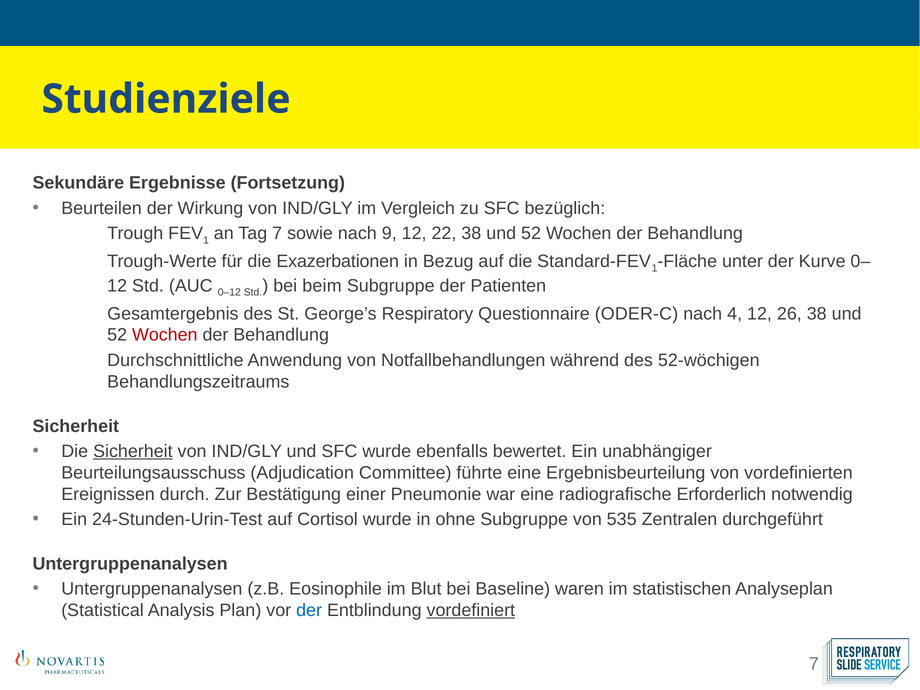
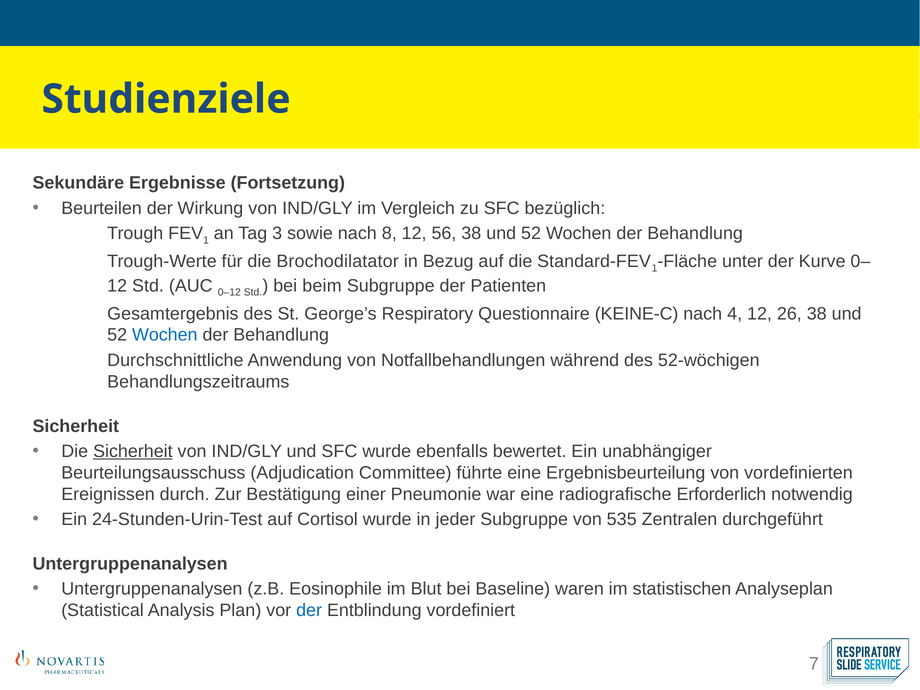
Tag 7: 7 -> 3
9: 9 -> 8
22: 22 -> 56
Exazerbationen: Exazerbationen -> Brochodilatator
ODER-C: ODER-C -> KEINE-C
Wochen at (165, 335) colour: red -> blue
ohne: ohne -> jeder
vordefiniert underline: present -> none
